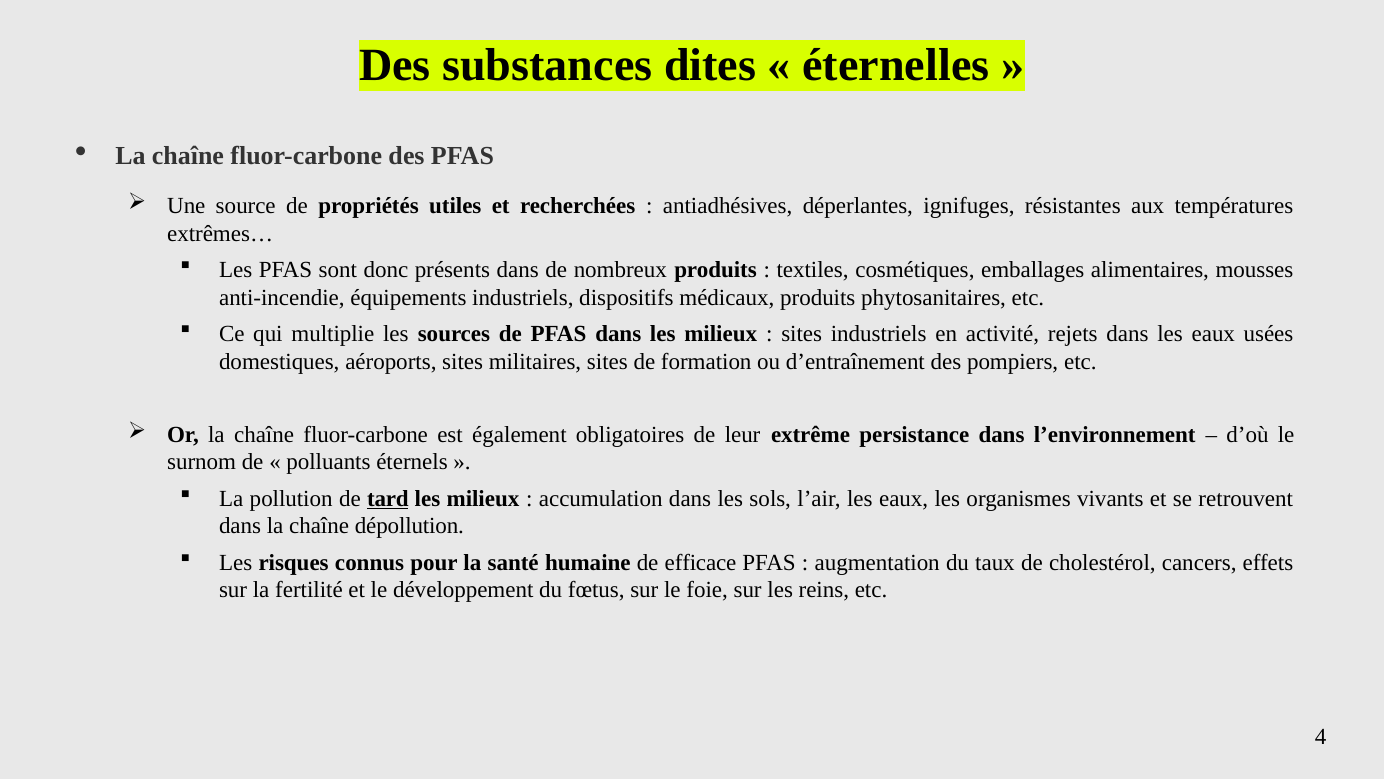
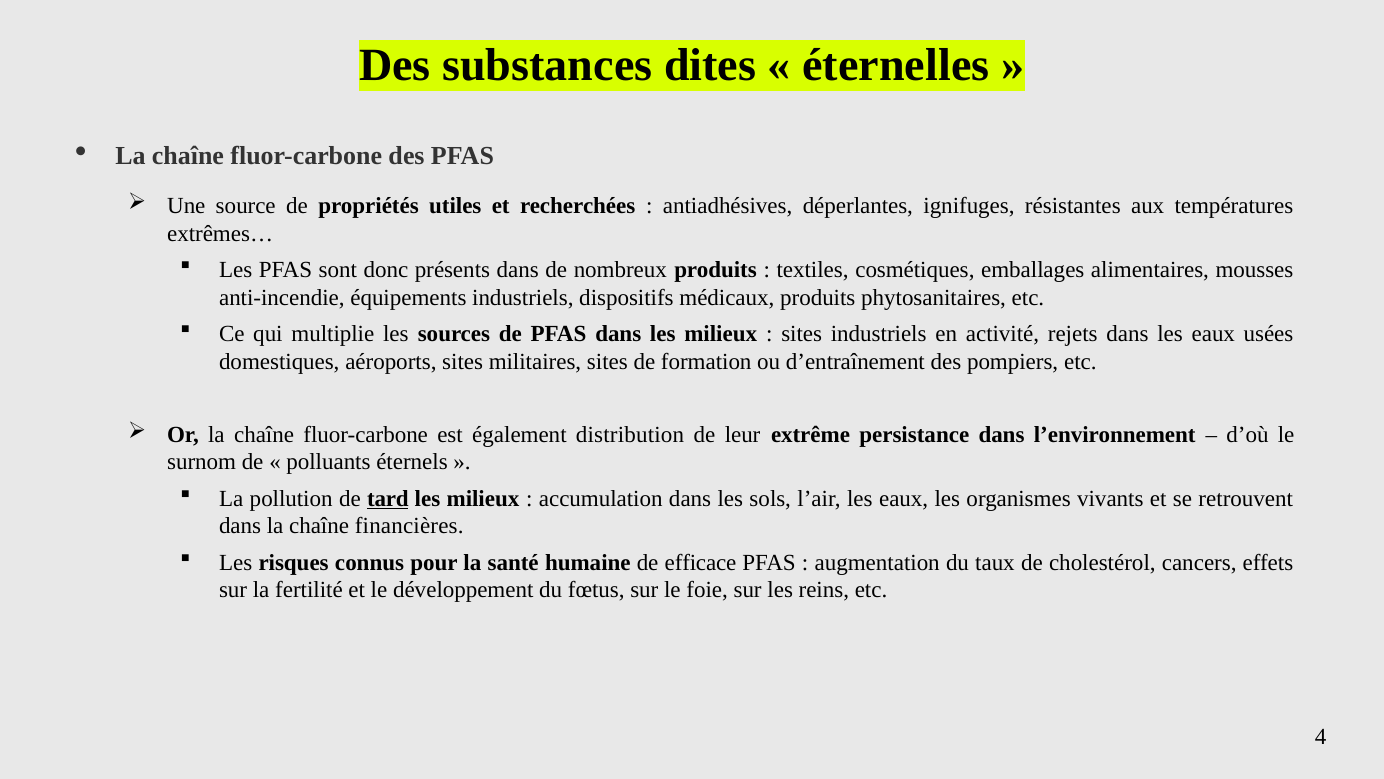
obligatoires: obligatoires -> distribution
dépollution: dépollution -> financières
